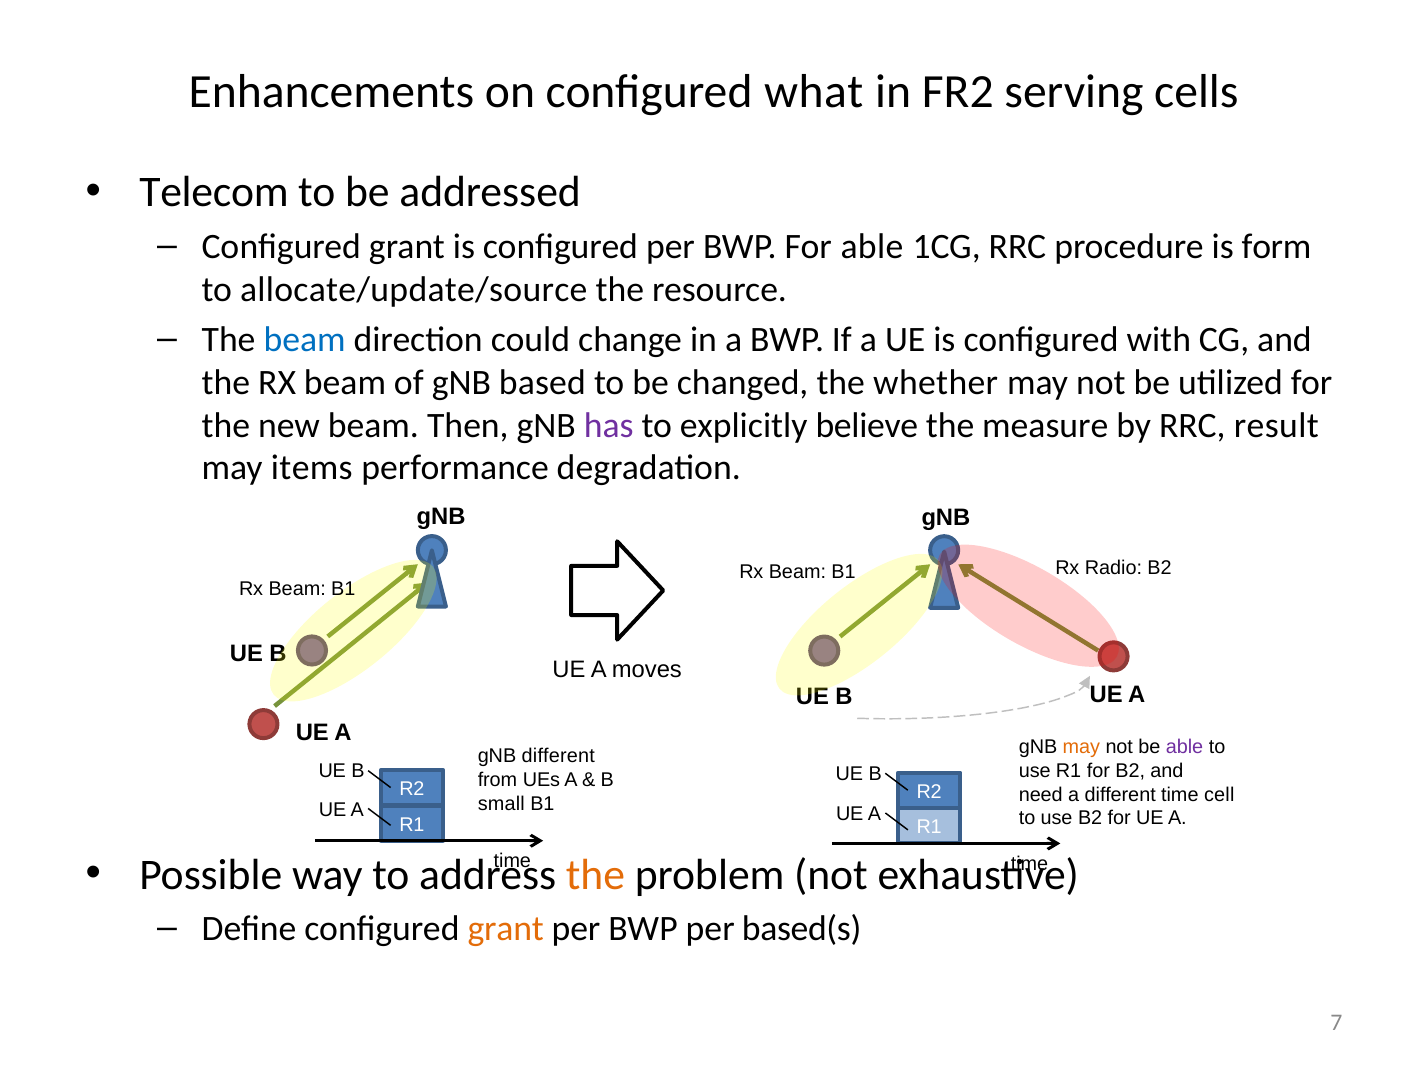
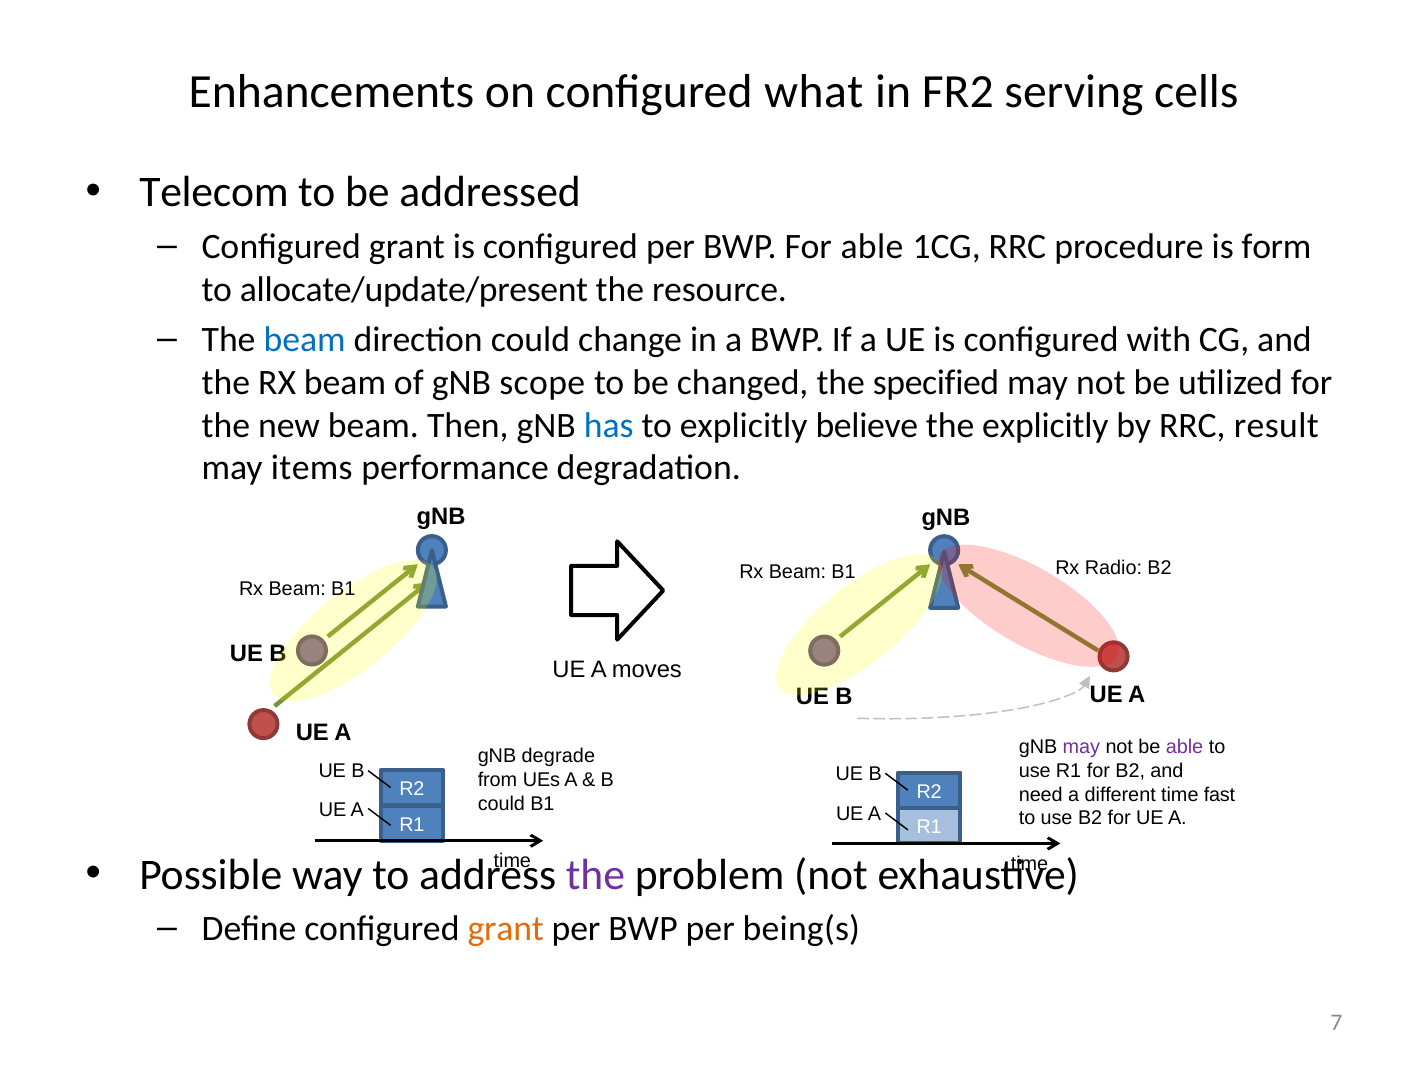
allocate/update/source: allocate/update/source -> allocate/update/present
based: based -> scope
whether: whether -> specified
has colour: purple -> blue
the measure: measure -> explicitly
may at (1081, 747) colour: orange -> purple
gNB different: different -> degrade
cell: cell -> fast
small at (501, 804): small -> could
the at (595, 875) colour: orange -> purple
based(s: based(s -> being(s
